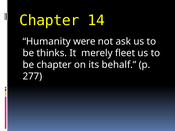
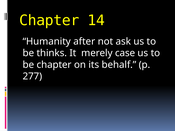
were: were -> after
fleet: fleet -> case
